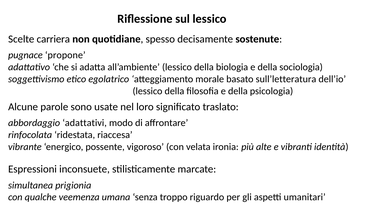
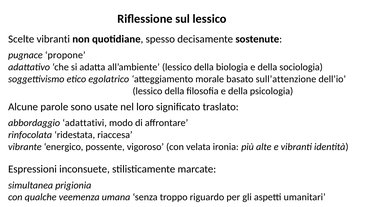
Scelte carriera: carriera -> vibranti
sull’letteratura: sull’letteratura -> sull’attenzione
